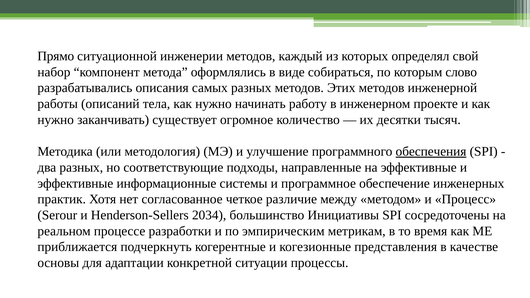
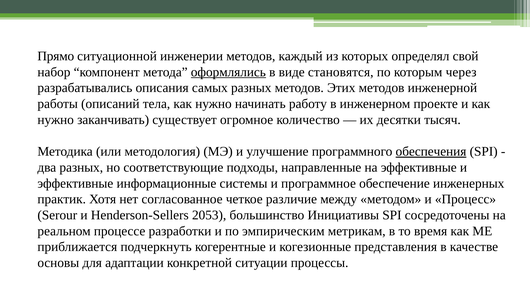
оформлялись underline: none -> present
собираться: собираться -> становятся
слово: слово -> через
2034: 2034 -> 2053
